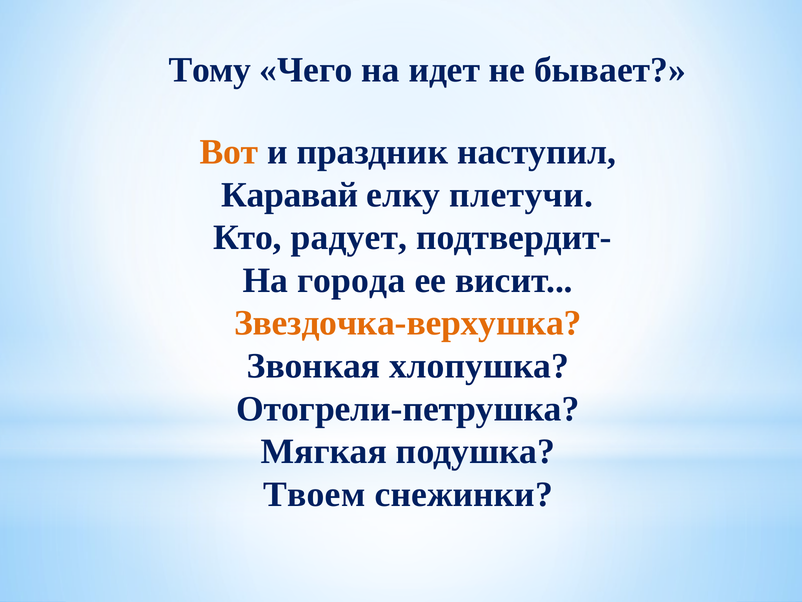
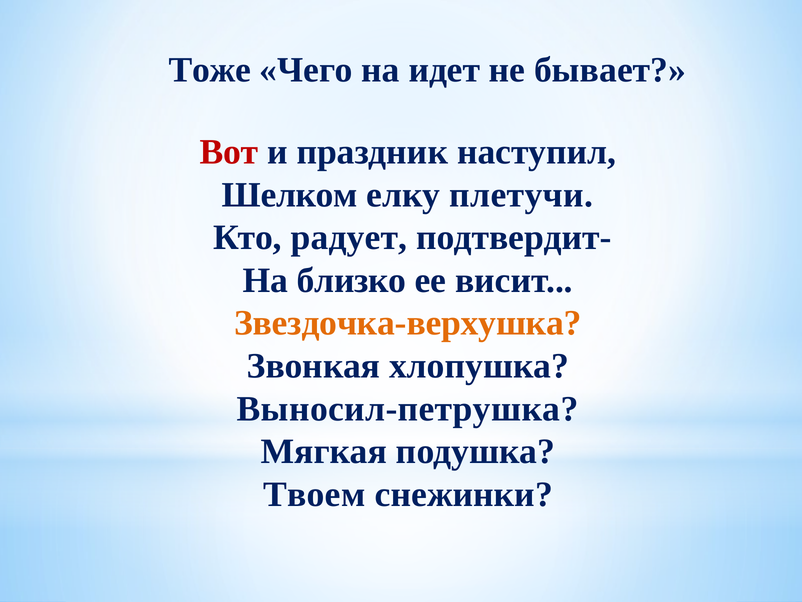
Тому: Тому -> Тоже
Вот colour: orange -> red
Каравай: Каравай -> Шелком
города: города -> близко
Отогрели-петрушка: Отогрели-петрушка -> Выносил-петрушка
